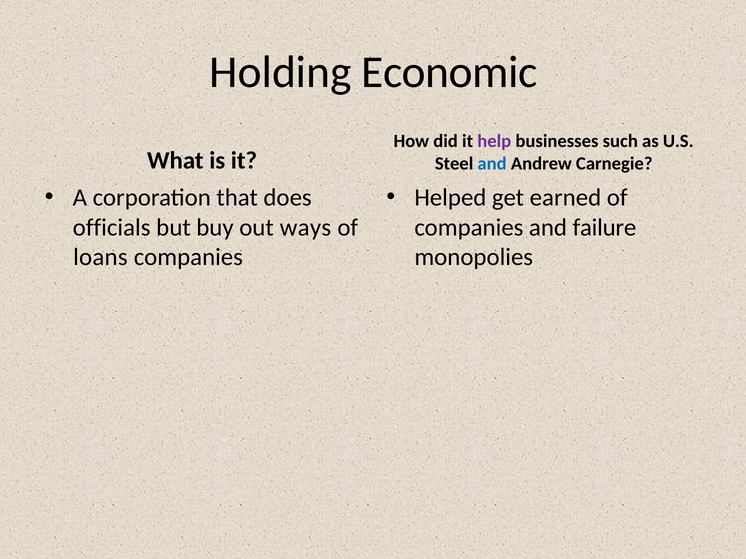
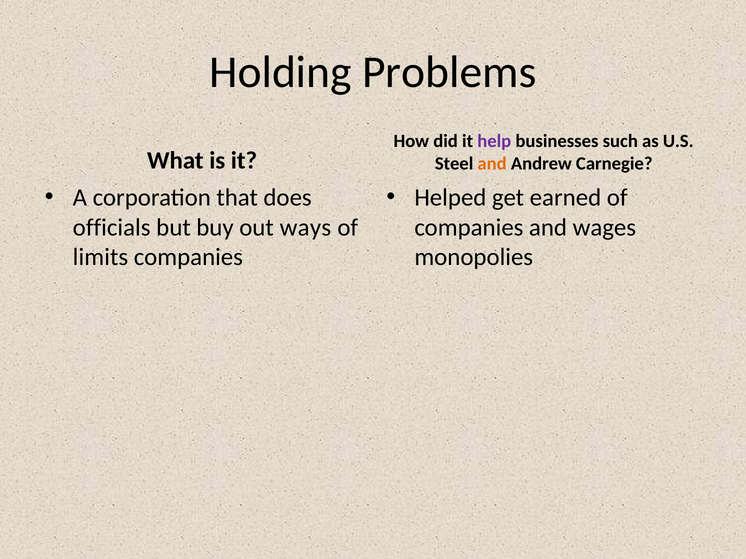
Economic: Economic -> Problems
and at (492, 164) colour: blue -> orange
failure: failure -> wages
loans: loans -> limits
